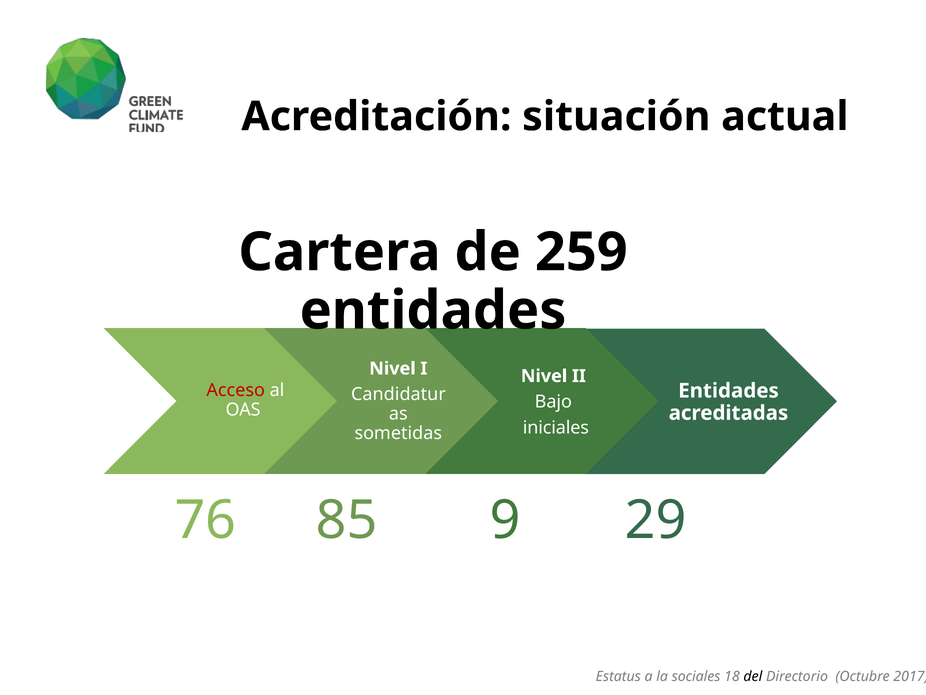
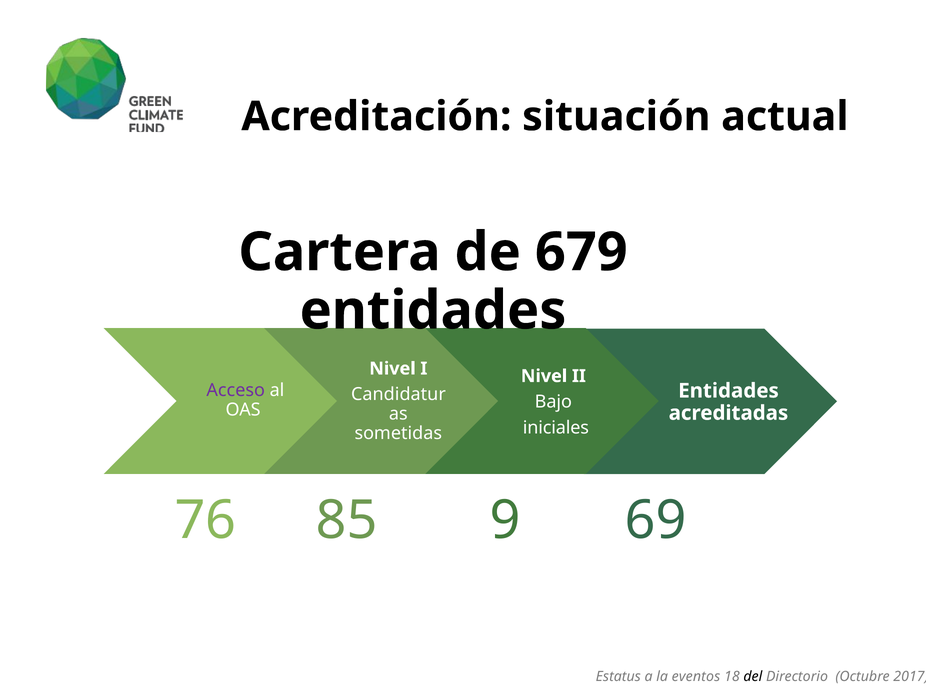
259: 259 -> 679
Acceso colour: red -> purple
29: 29 -> 69
sociales: sociales -> eventos
